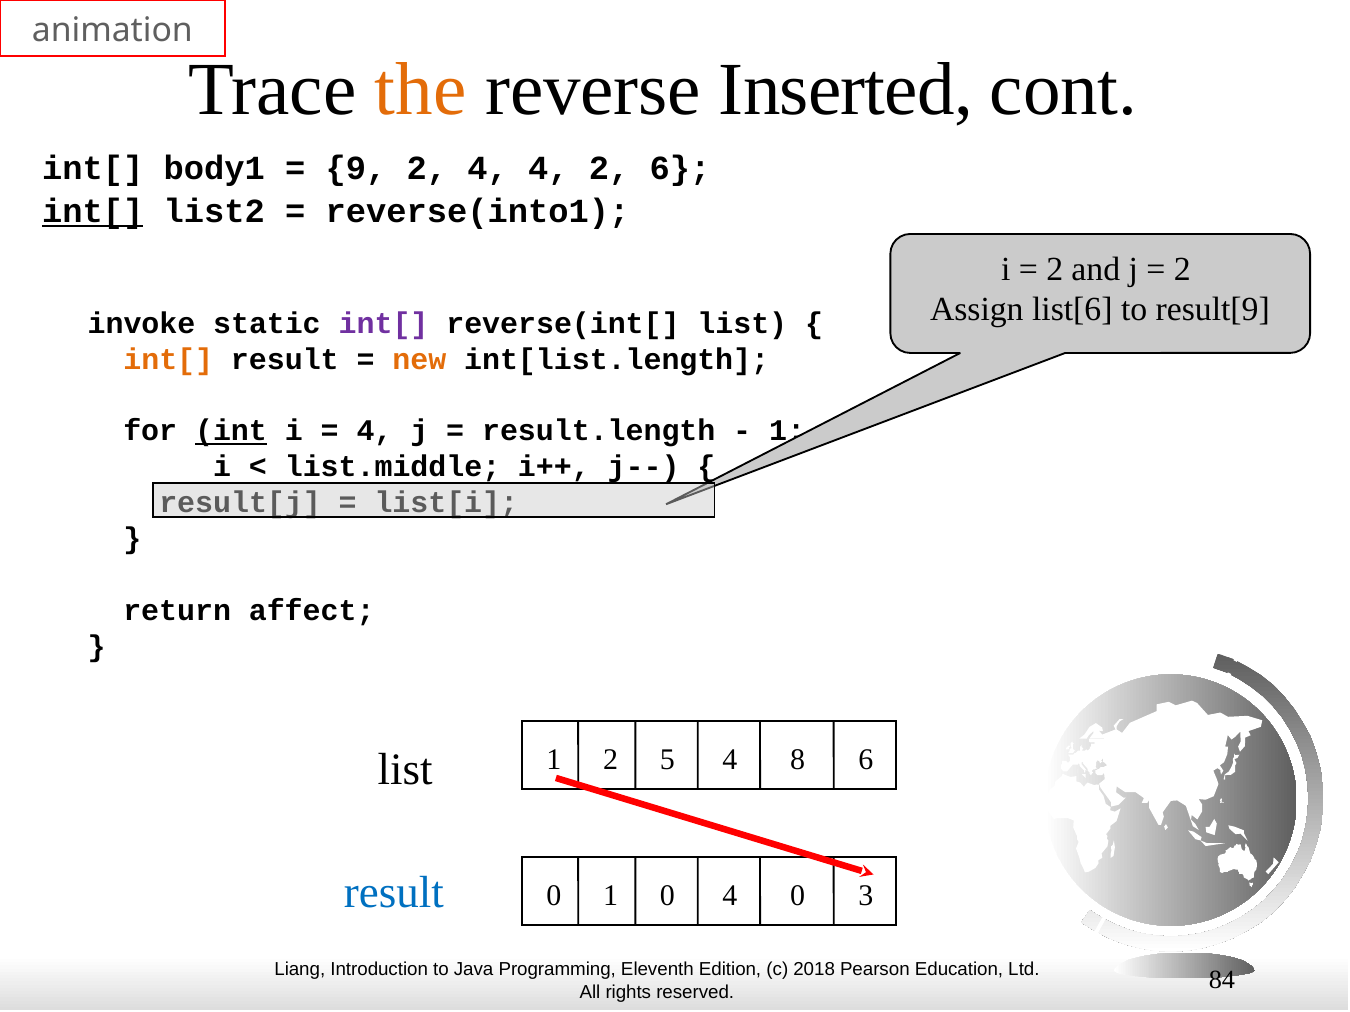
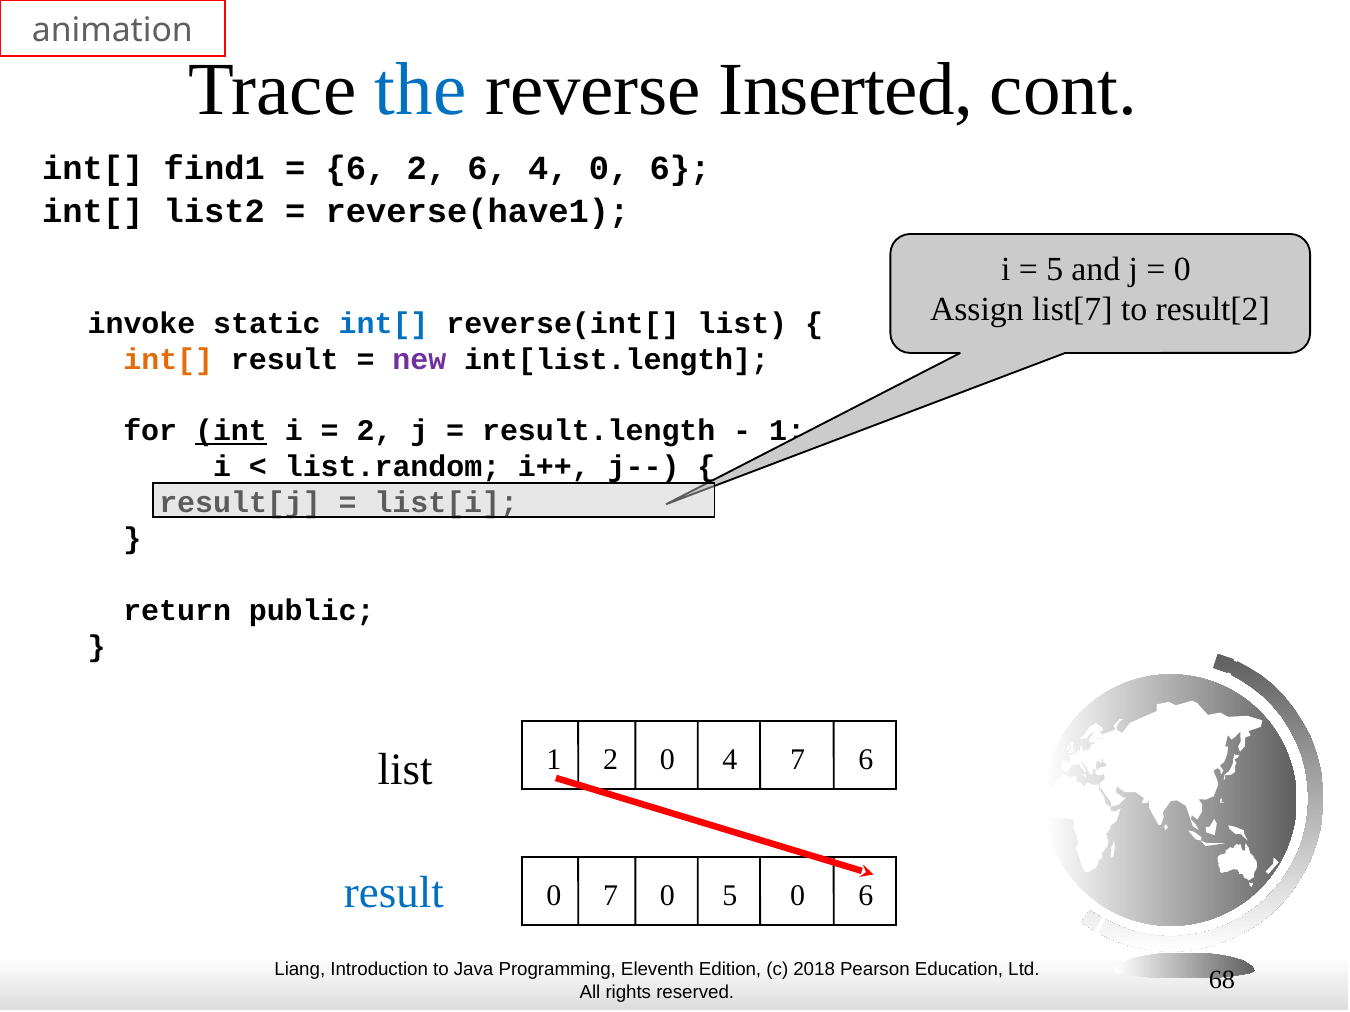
the colour: orange -> blue
body1: body1 -> find1
9 at (356, 168): 9 -> 6
2 4: 4 -> 6
4 2: 2 -> 0
int[ at (93, 212) underline: present -> none
reverse(into1: reverse(into1 -> reverse(have1
2 at (1055, 269): 2 -> 5
2 at (1182, 269): 2 -> 0
list[6: list[6 -> list[7
result[9: result[9 -> result[2
int[ at (384, 323) colour: purple -> blue
new colour: orange -> purple
4 at (374, 431): 4 -> 2
list.middle: list.middle -> list.random
affect: affect -> public
2 5: 5 -> 0
4 8: 8 -> 7
0 1: 1 -> 7
0 4: 4 -> 5
3 at (866, 896): 3 -> 6
84: 84 -> 68
